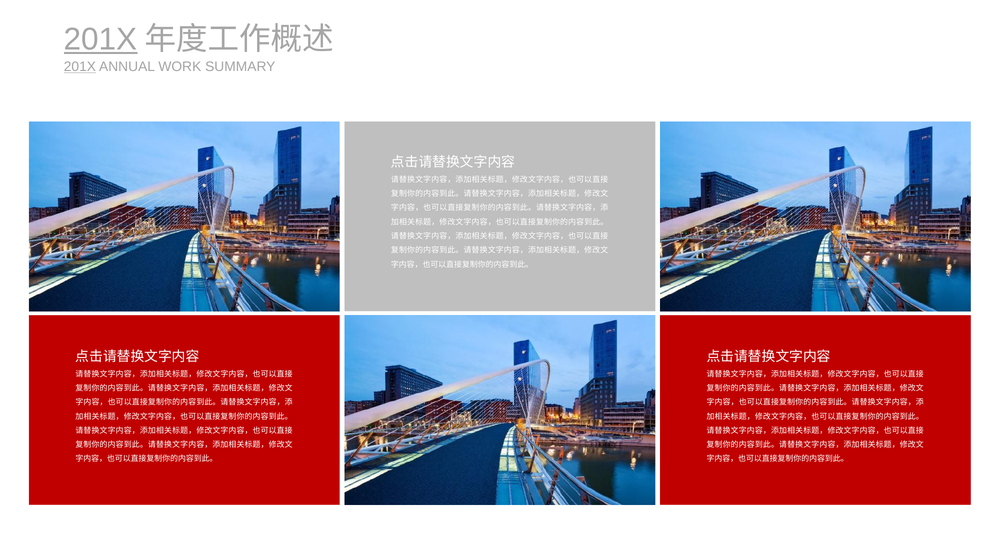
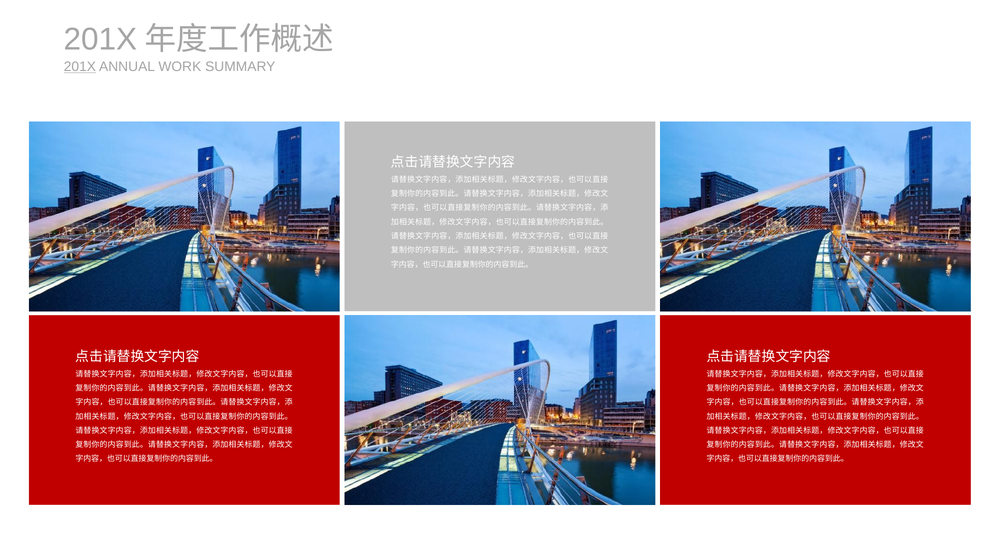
201X at (101, 39) underline: present -> none
